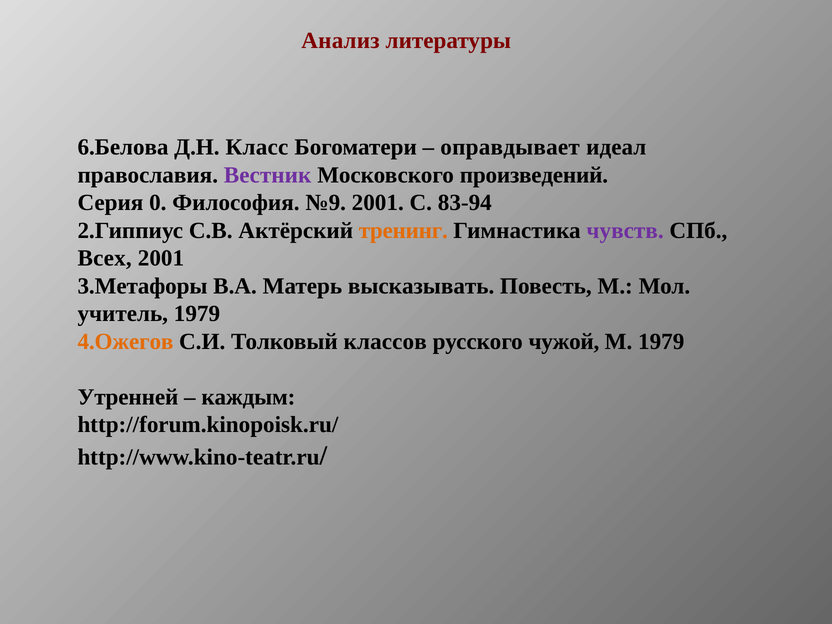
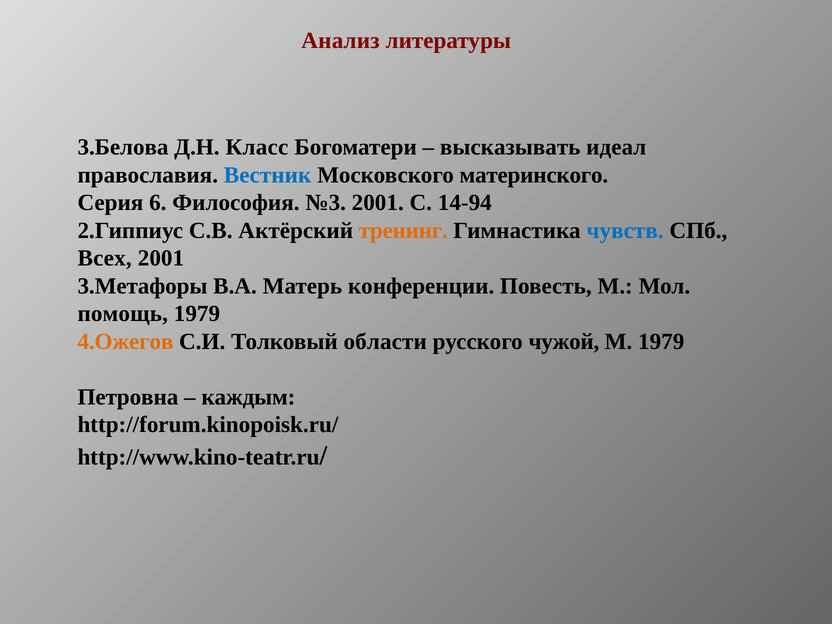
6.Белова: 6.Белова -> 3.Белова
оправдывает: оправдывает -> высказывать
Вестник colour: purple -> blue
произведений: произведений -> материнского
0: 0 -> 6
№9: №9 -> №3
83-94: 83-94 -> 14-94
чувств colour: purple -> blue
высказывать: высказывать -> конференции
учитель: учитель -> помощь
классов: классов -> области
Утренней: Утренней -> Петровна
